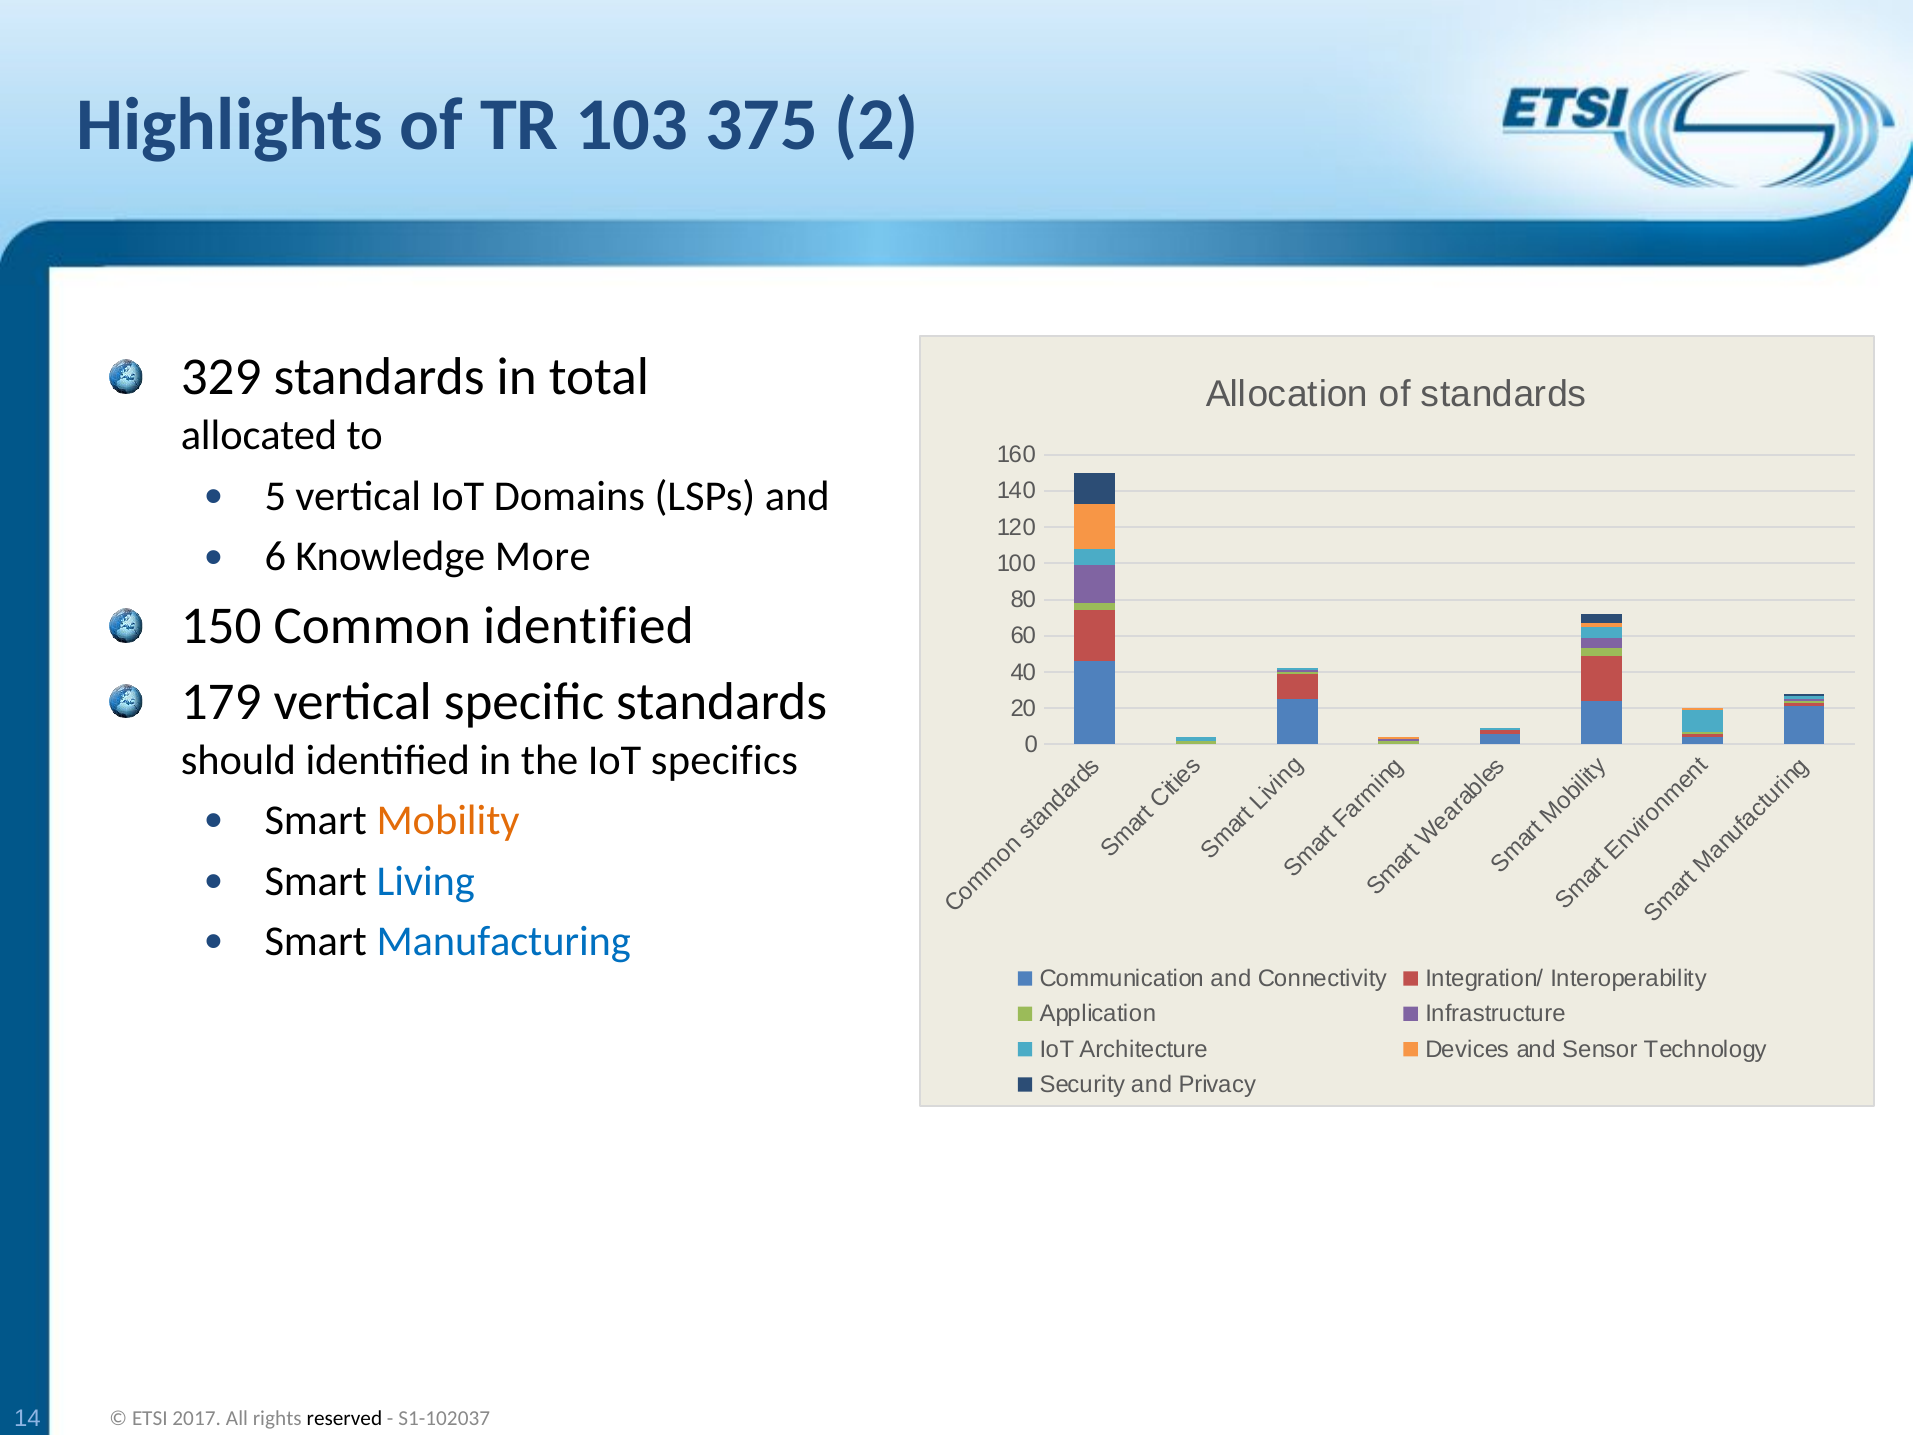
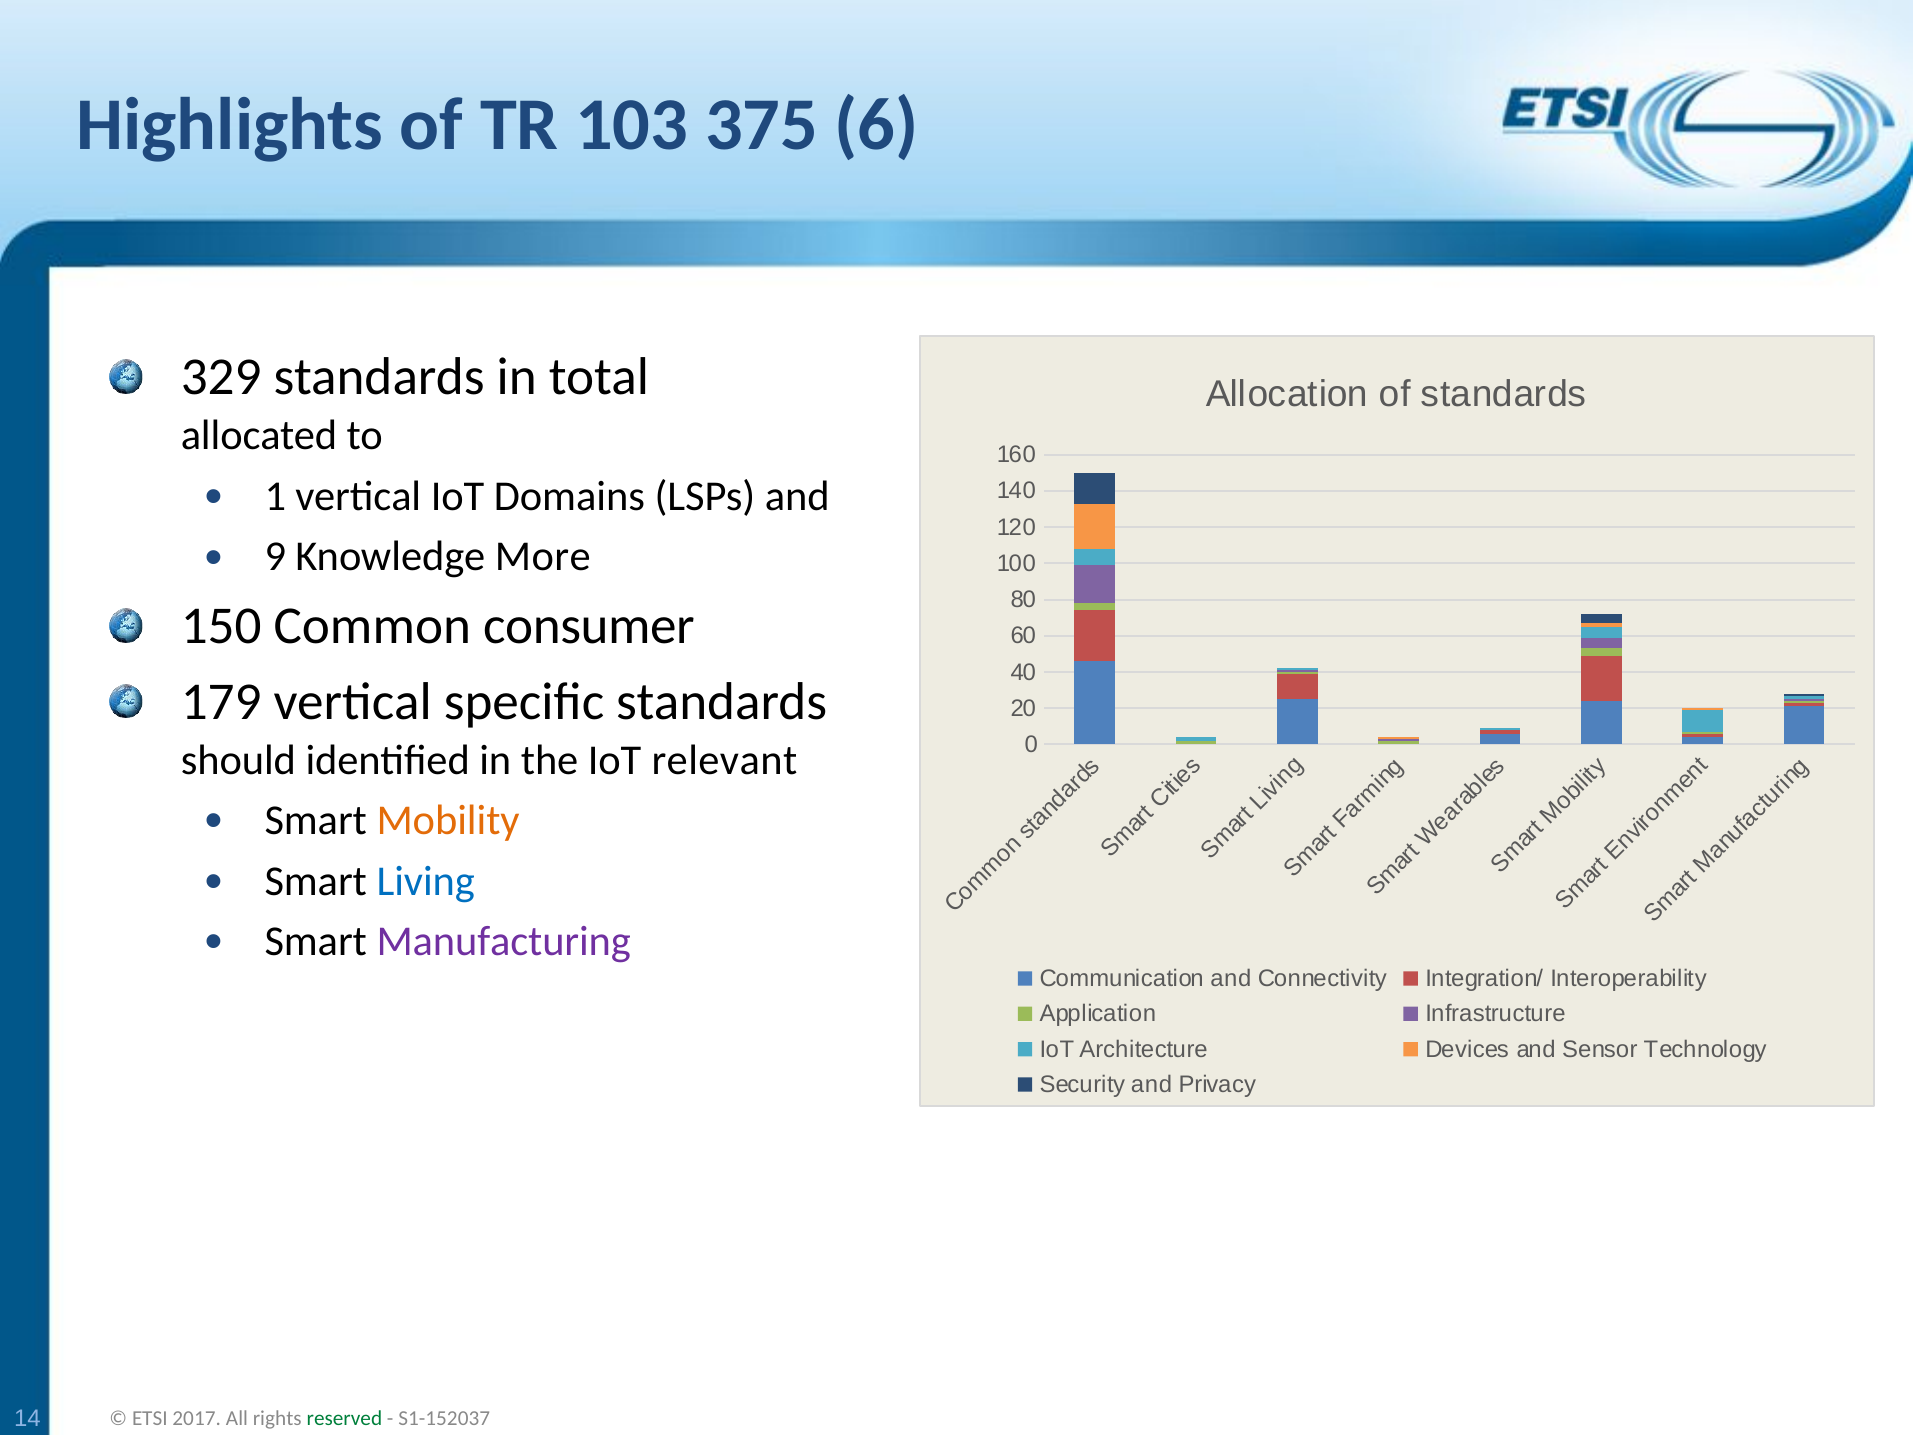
2: 2 -> 6
5: 5 -> 1
6: 6 -> 9
Common identified: identified -> consumer
specifics: specifics -> relevant
Manufacturing colour: blue -> purple
reserved colour: black -> green
S1-102037: S1-102037 -> S1-152037
